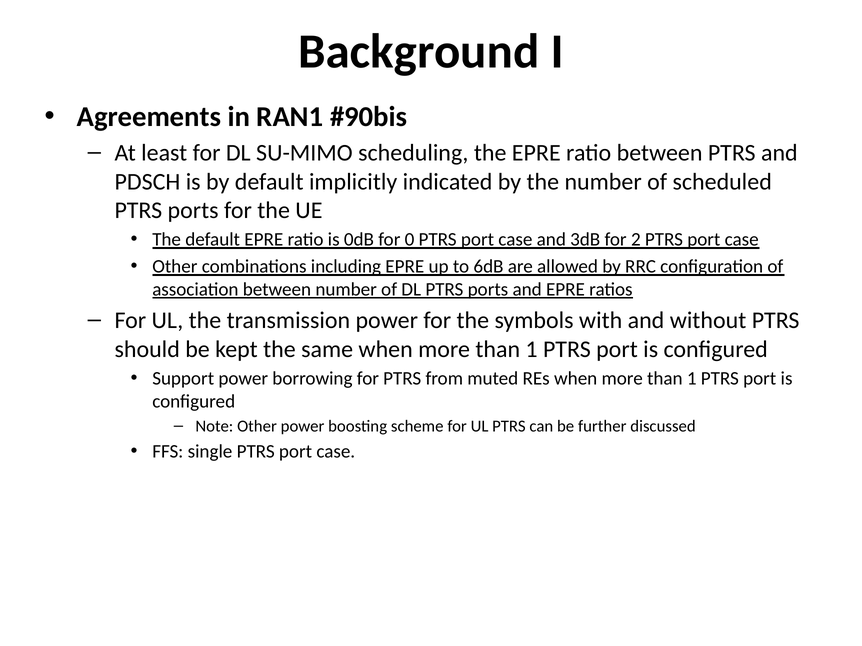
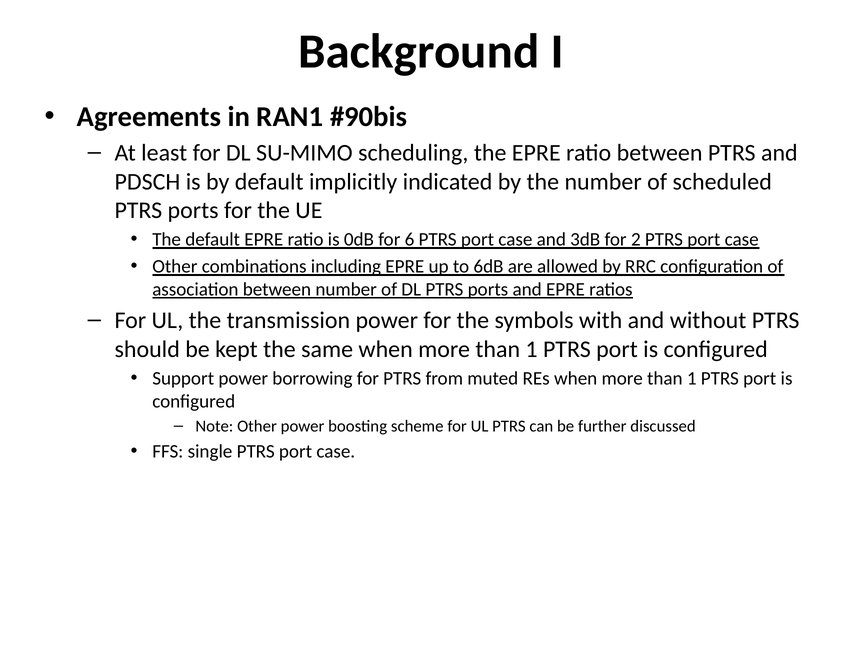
0: 0 -> 6
